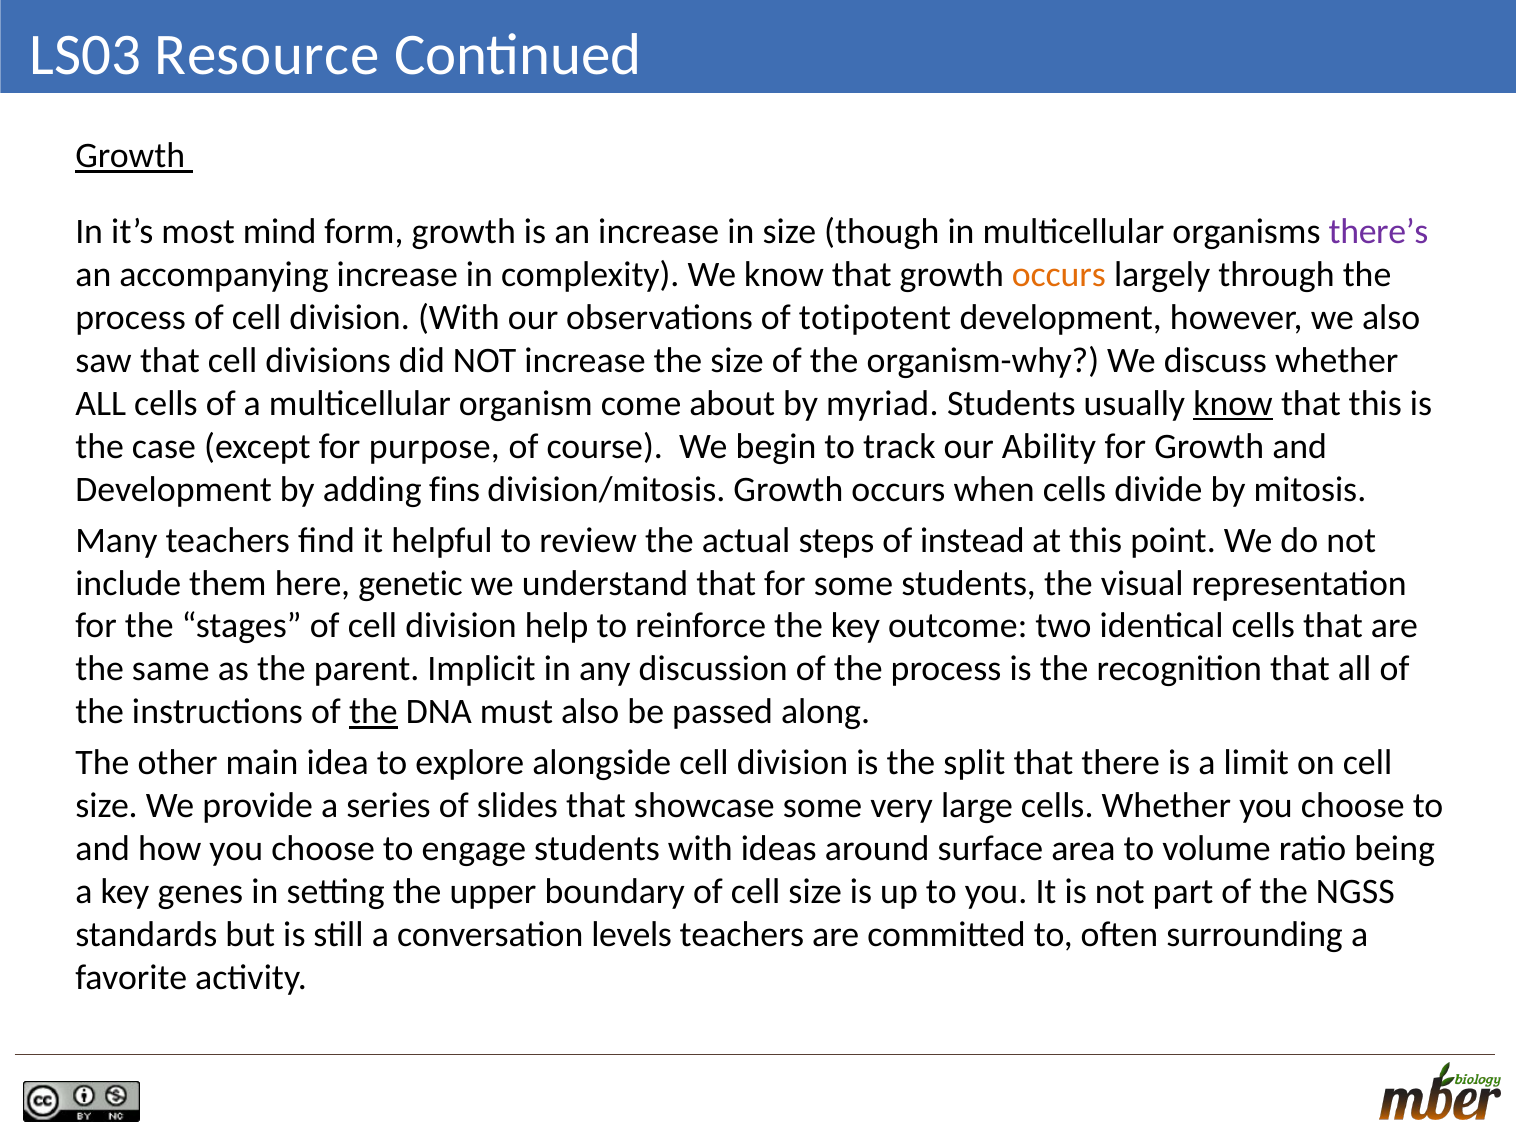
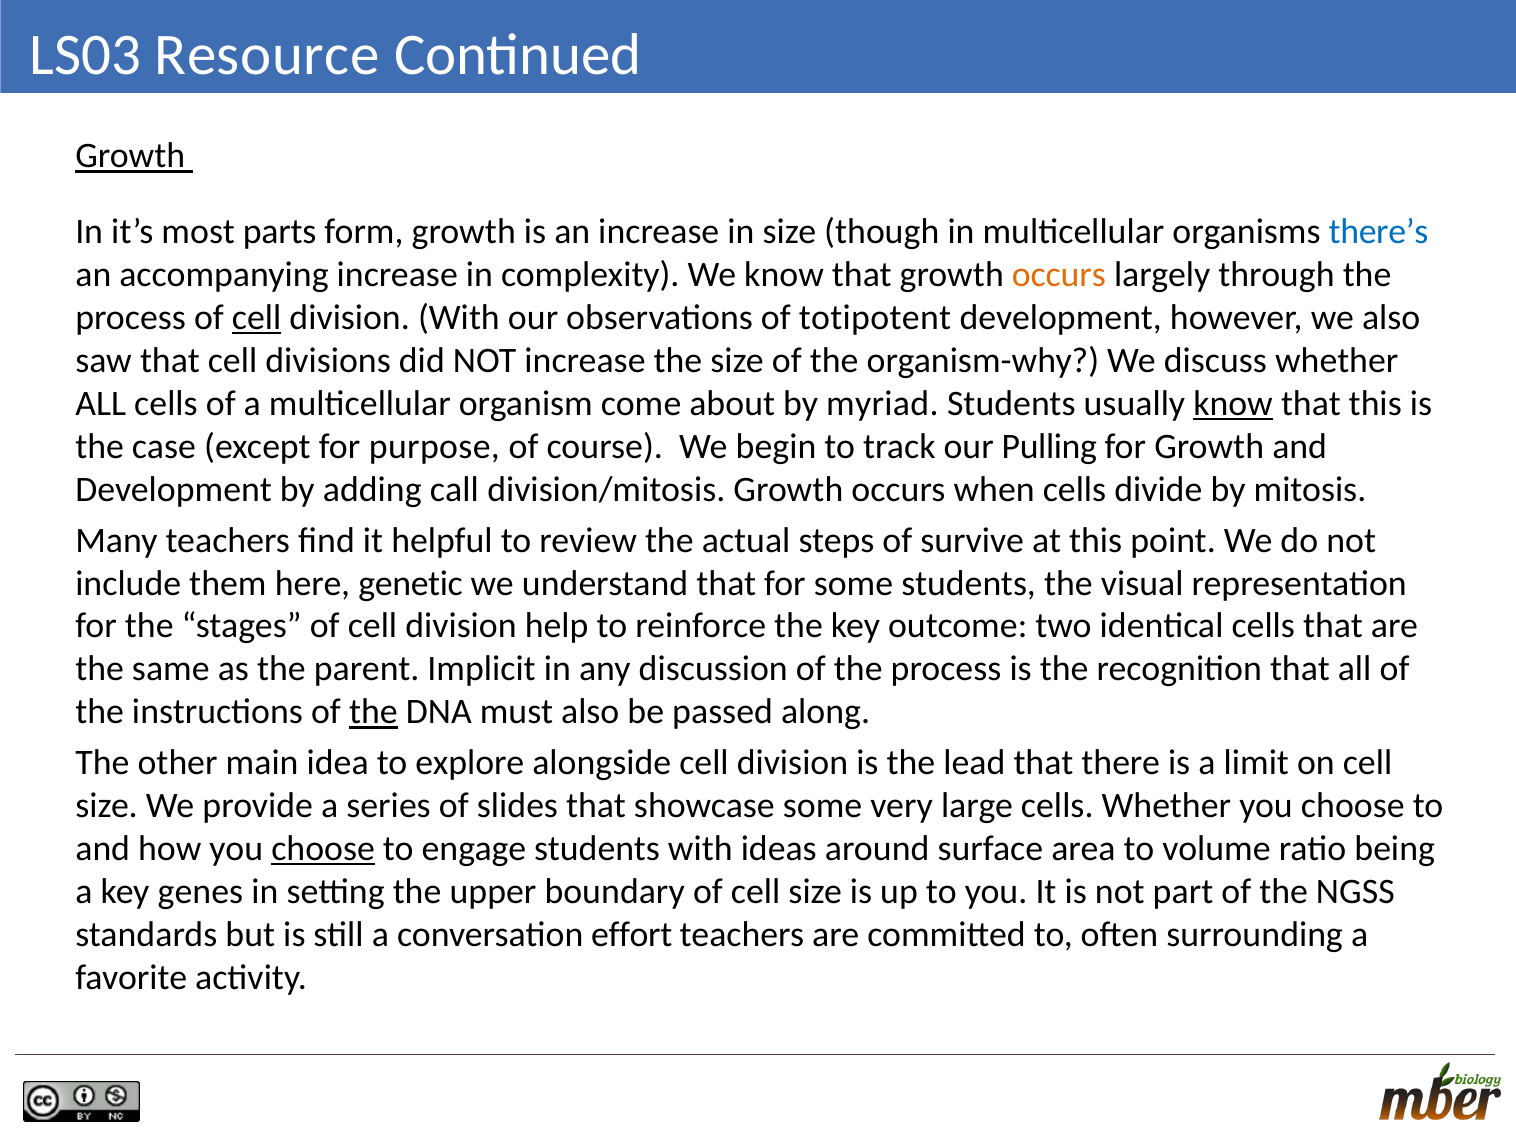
mind: mind -> parts
there’s colour: purple -> blue
cell at (257, 318) underline: none -> present
Ability: Ability -> Pulling
fins: fins -> call
instead: instead -> survive
split: split -> lead
choose at (323, 849) underline: none -> present
levels: levels -> effort
